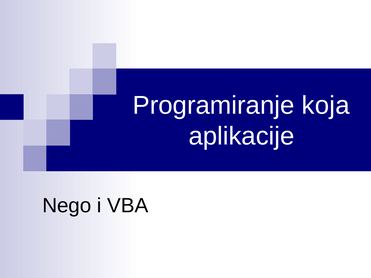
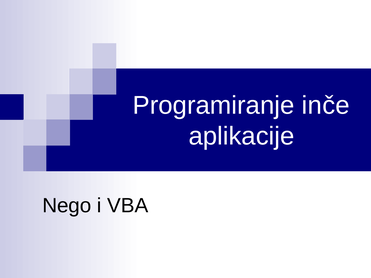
koja: koja -> inče
